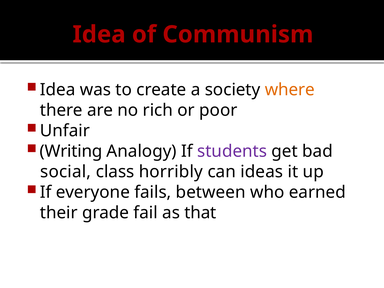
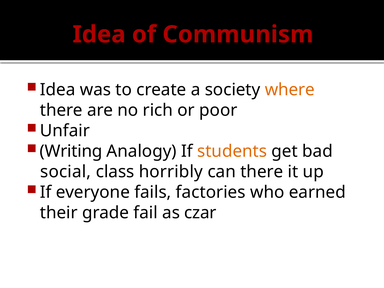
students colour: purple -> orange
can ideas: ideas -> there
between: between -> factories
that: that -> czar
